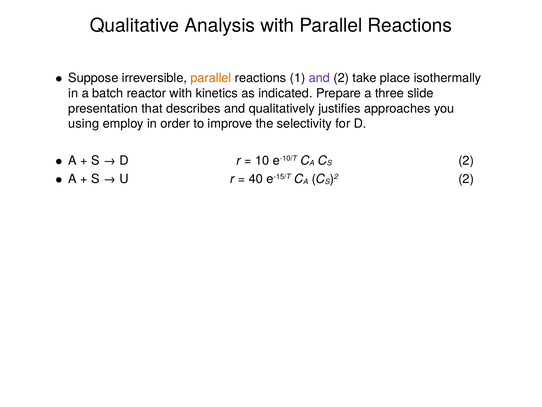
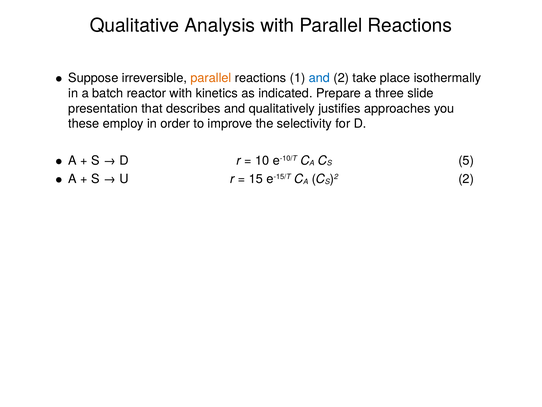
and at (319, 78) colour: purple -> blue
using: using -> these
S 2: 2 -> 5
40: 40 -> 15
